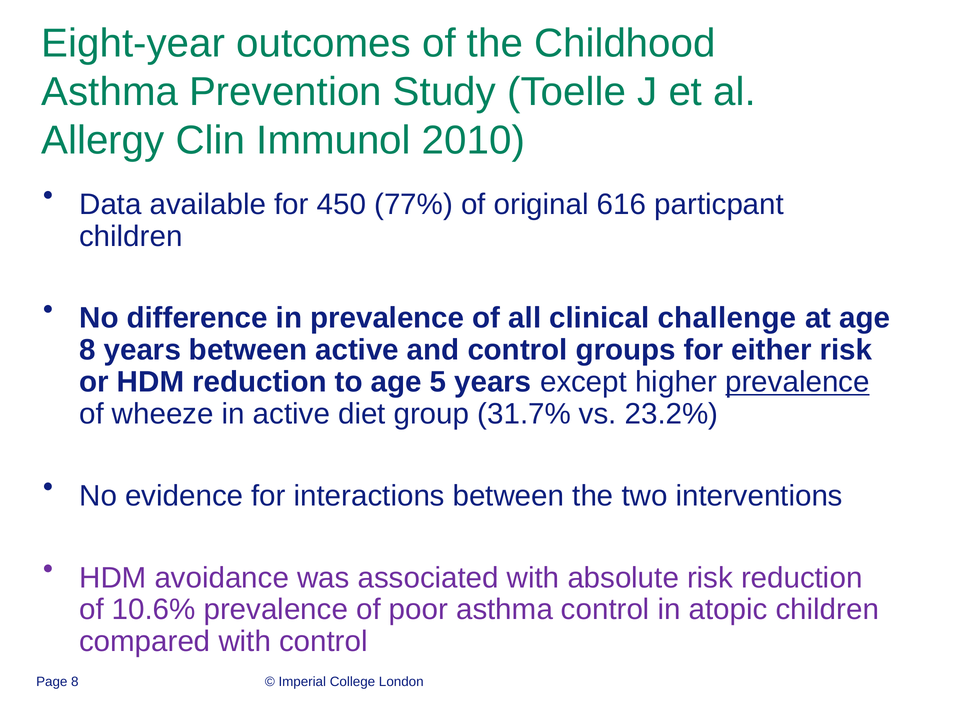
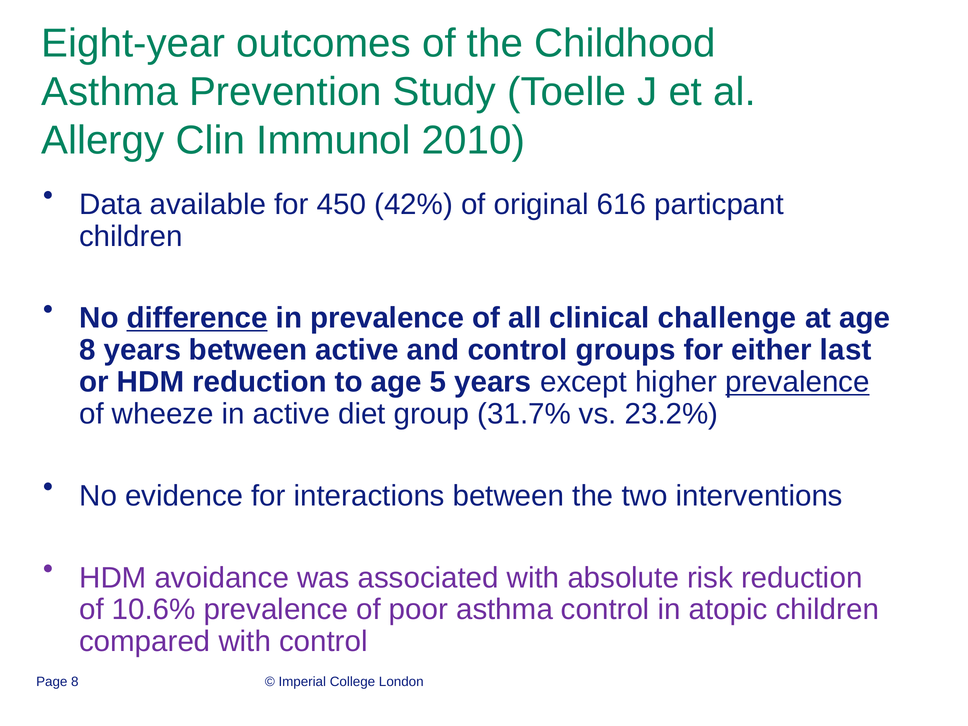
77%: 77% -> 42%
difference underline: none -> present
either risk: risk -> last
